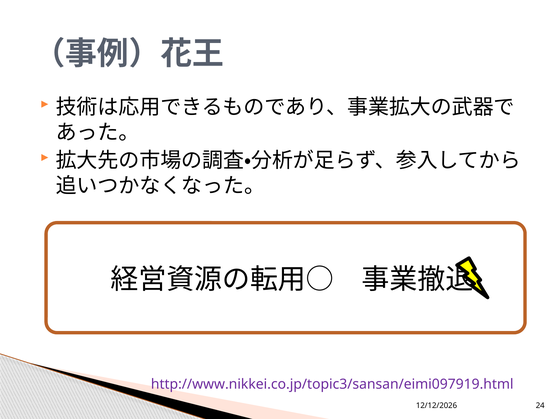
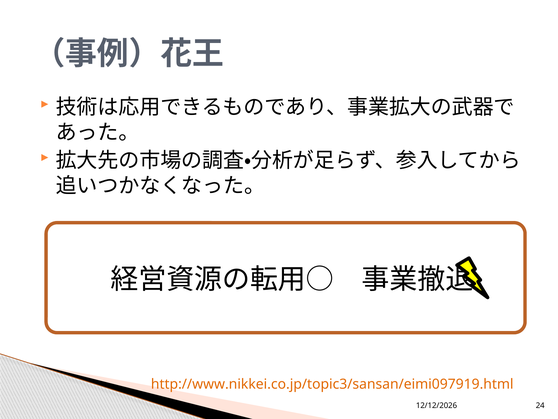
http://www.nikkei.co.jp/topic3/sansan/eimi097919.html colour: purple -> orange
